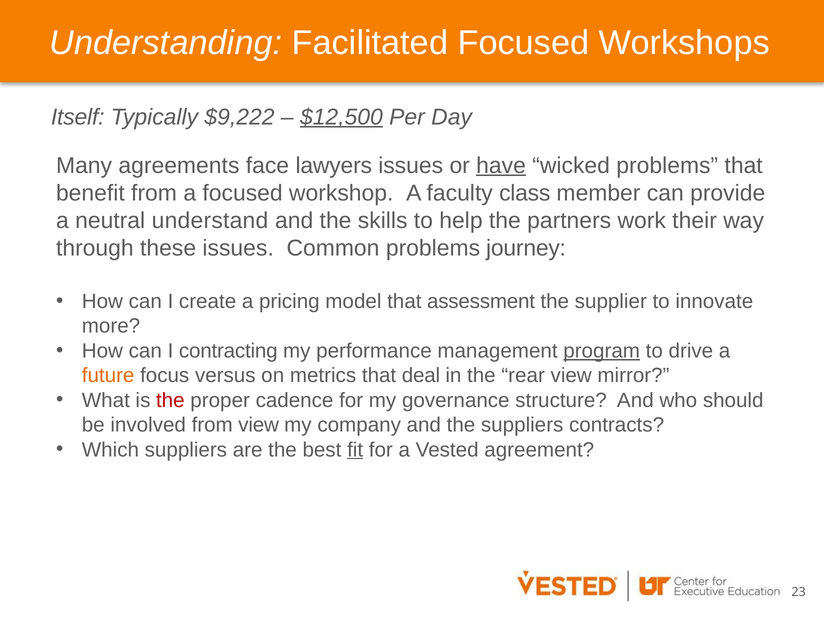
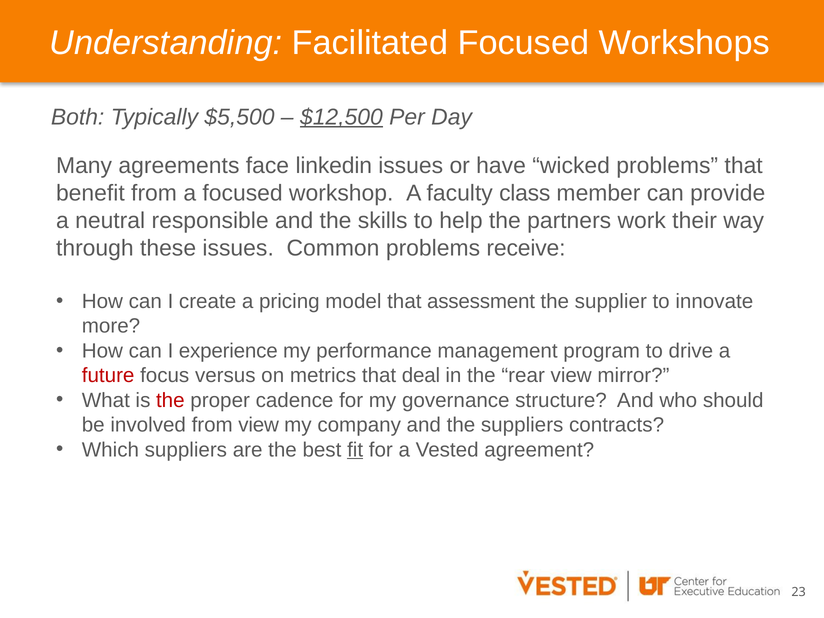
Itself: Itself -> Both
$9,222: $9,222 -> $5,500
lawyers: lawyers -> linkedin
have underline: present -> none
understand: understand -> responsible
journey: journey -> receive
contracting: contracting -> experience
program underline: present -> none
future colour: orange -> red
